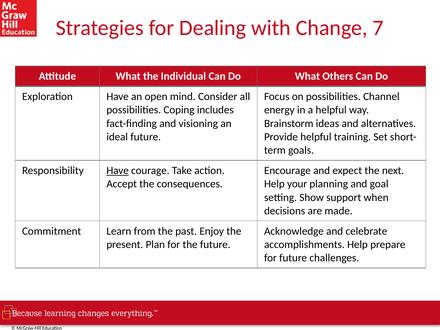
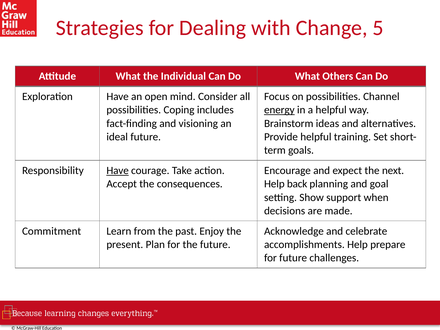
7: 7 -> 5
energy underline: none -> present
your: your -> back
